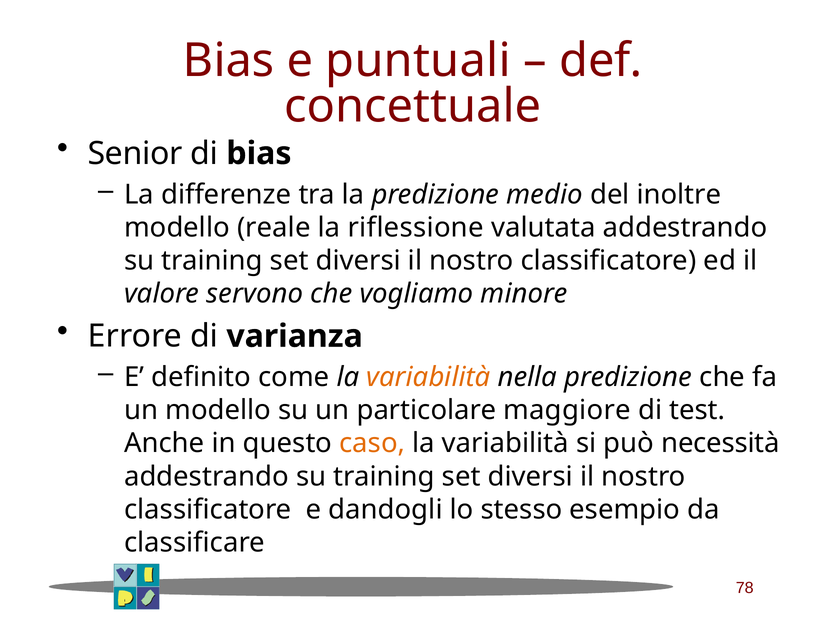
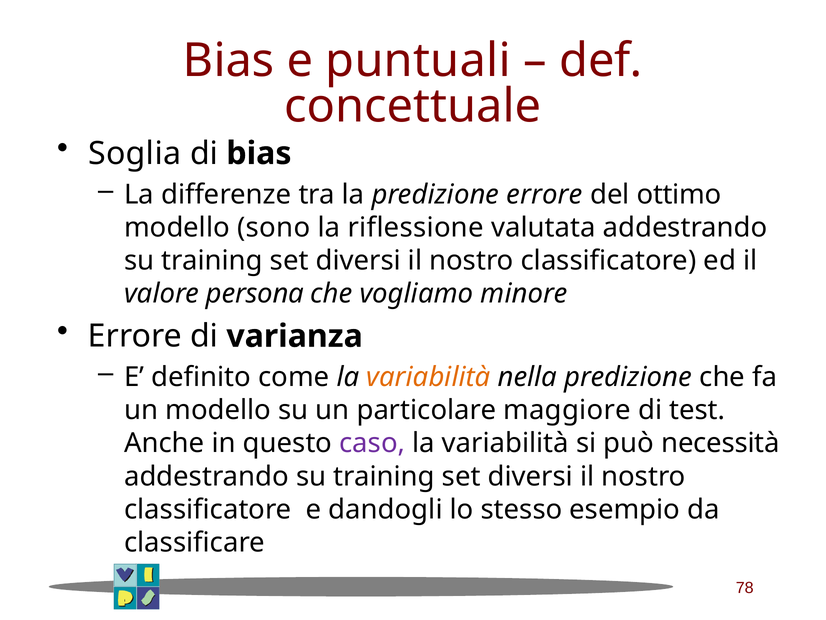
Senior: Senior -> Soglia
predizione medio: medio -> errore
inoltre: inoltre -> ottimo
reale: reale -> sono
servono: servono -> persona
caso colour: orange -> purple
